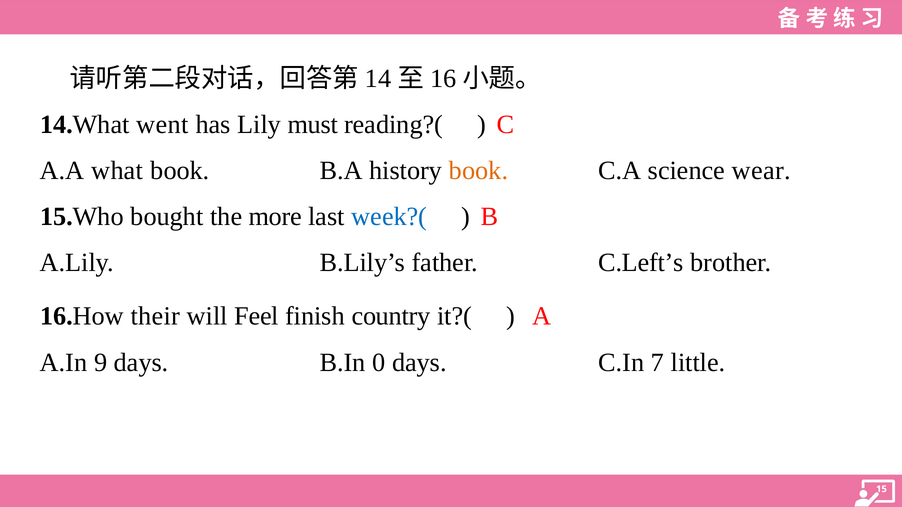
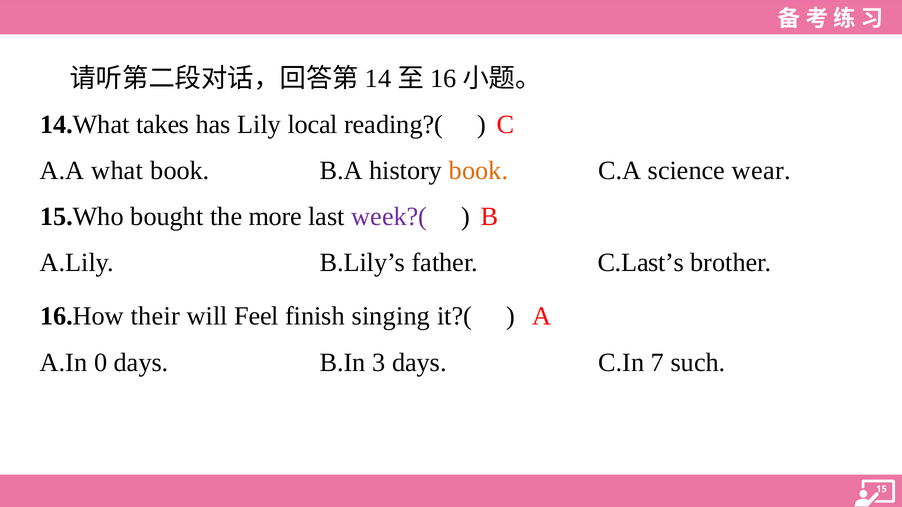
went: went -> takes
must: must -> local
week?( colour: blue -> purple
C.Left’s: C.Left’s -> C.Last’s
country: country -> singing
9: 9 -> 0
0: 0 -> 3
little: little -> such
